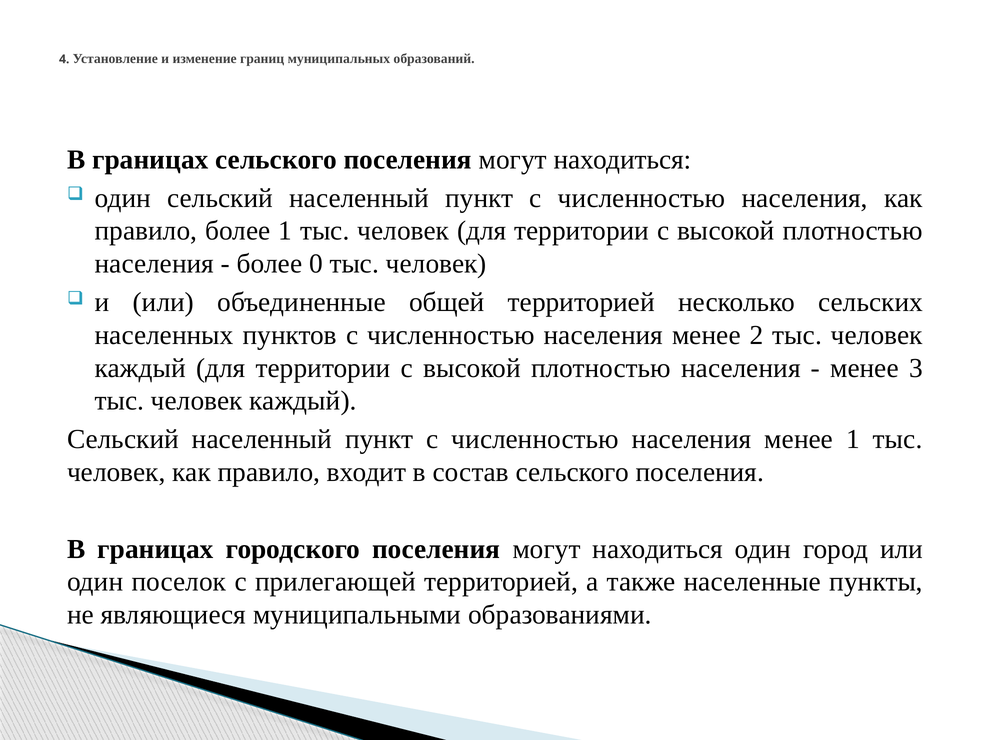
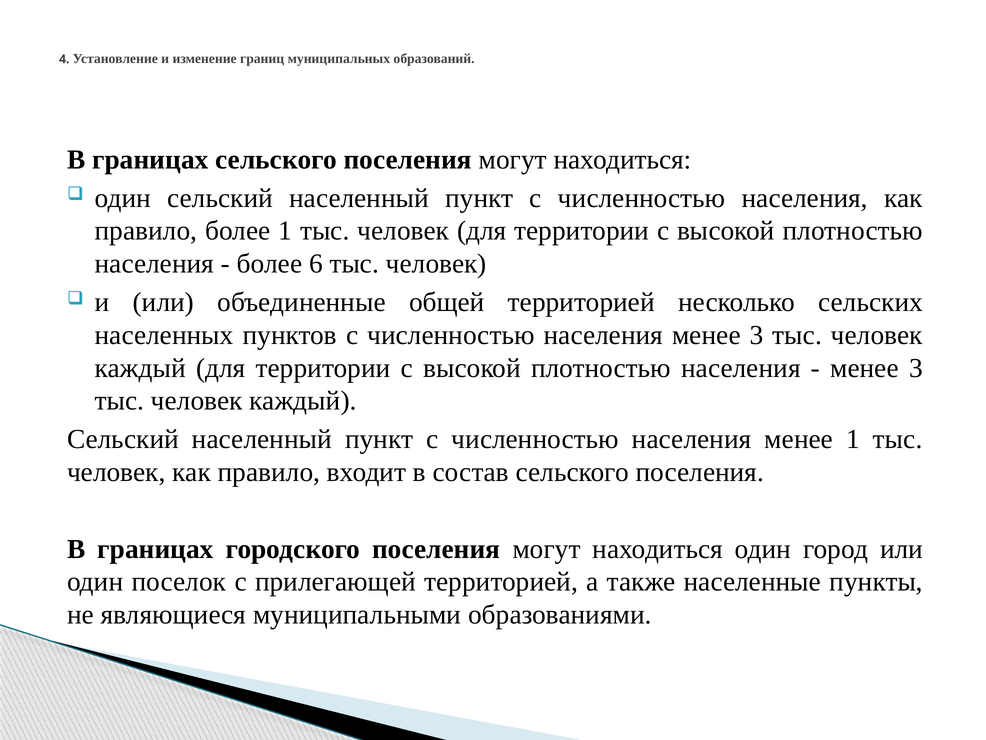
0: 0 -> 6
населения менее 2: 2 -> 3
